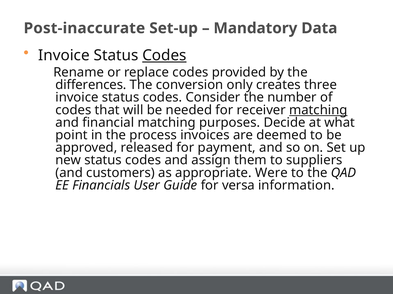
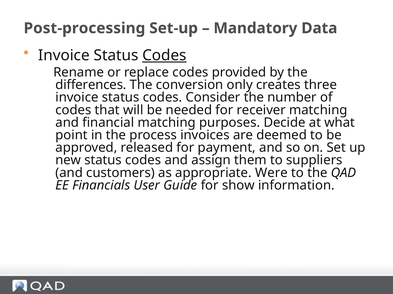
Post-inaccurate: Post-inaccurate -> Post-processing
matching at (318, 110) underline: present -> none
versa: versa -> show
